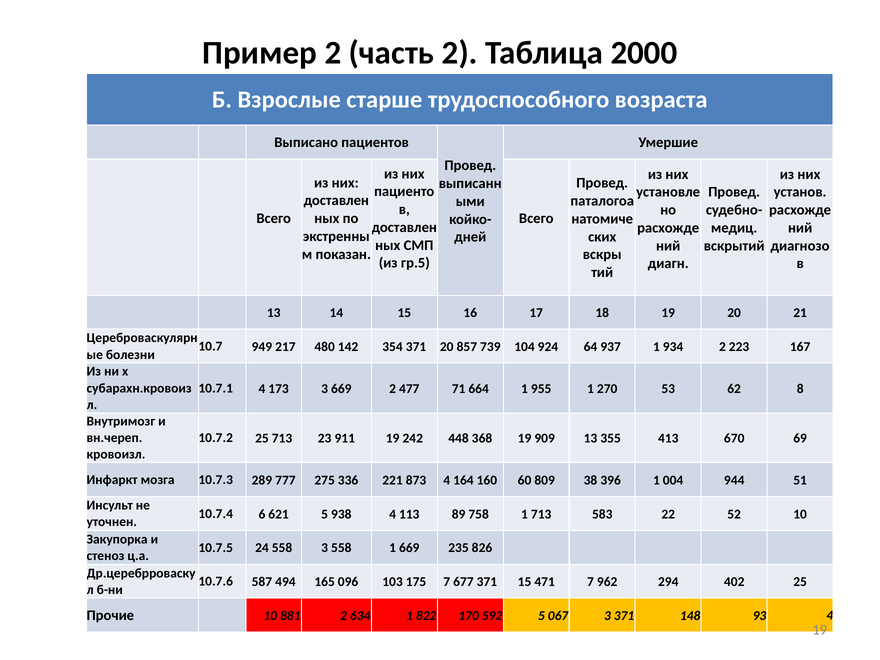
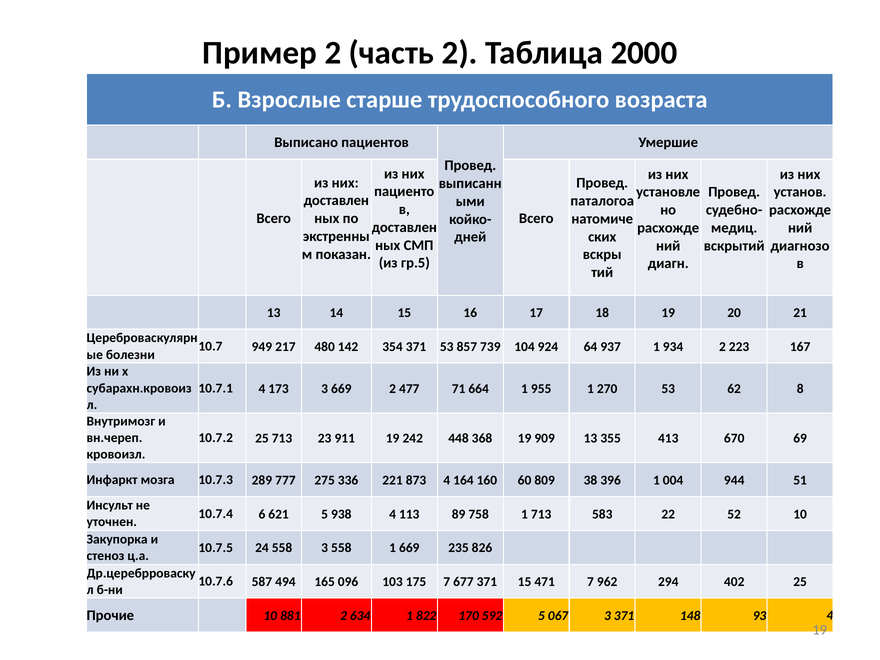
371 20: 20 -> 53
